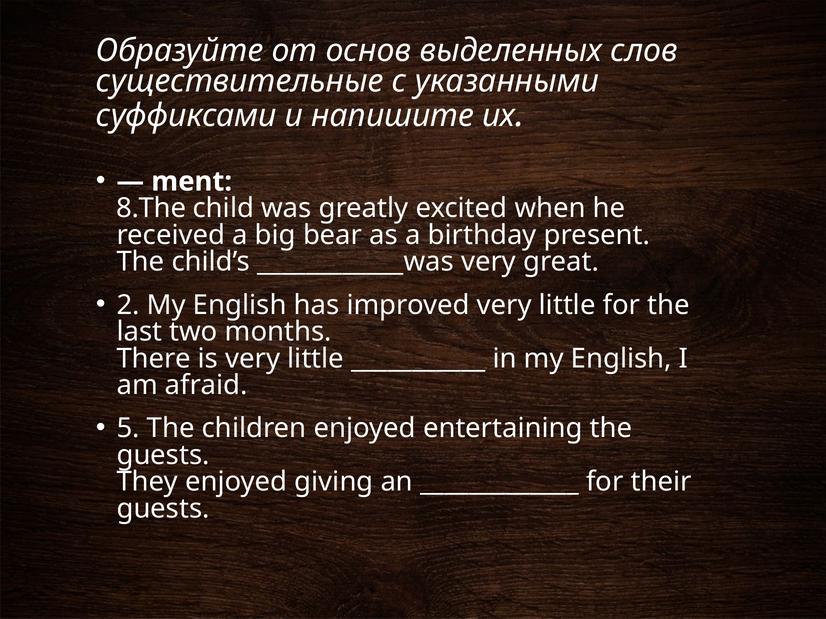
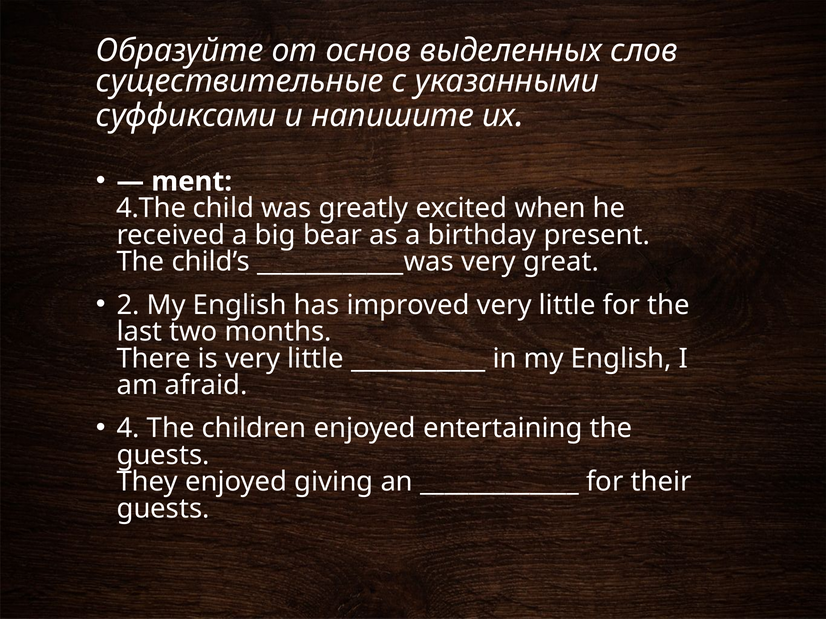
8.The: 8.The -> 4.The
5: 5 -> 4
